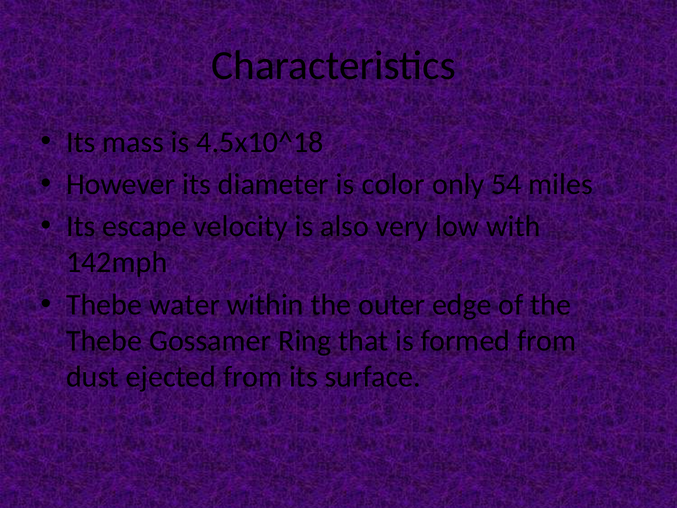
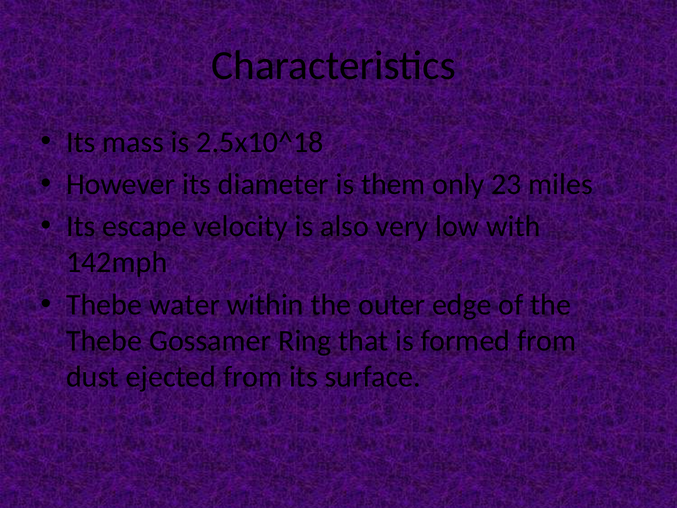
4.5x10^18: 4.5x10^18 -> 2.5x10^18
color: color -> them
54: 54 -> 23
